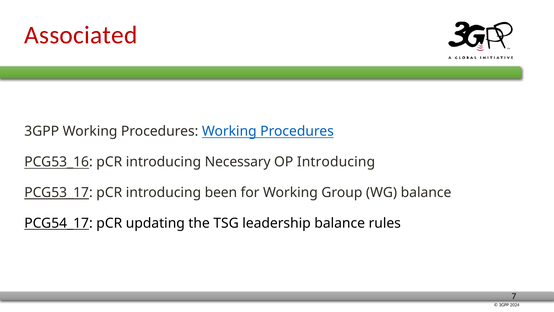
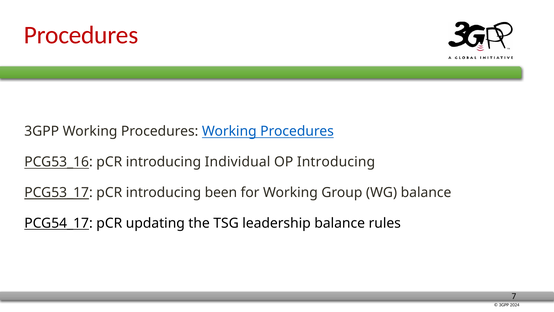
Associated at (81, 35): Associated -> Procedures
Necessary: Necessary -> Individual
